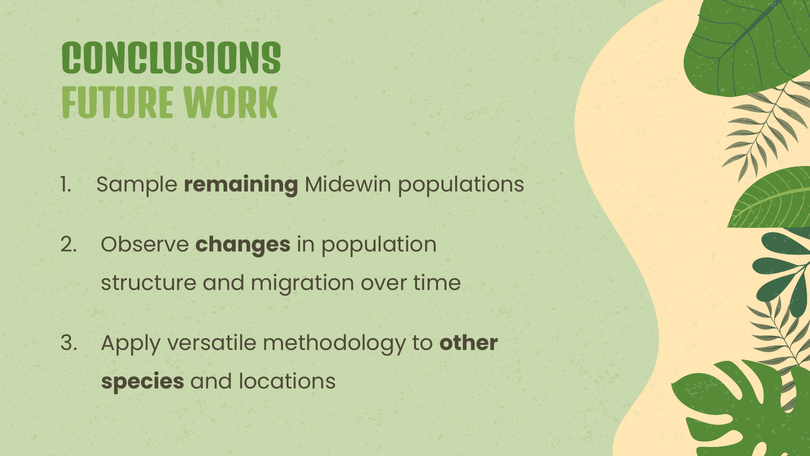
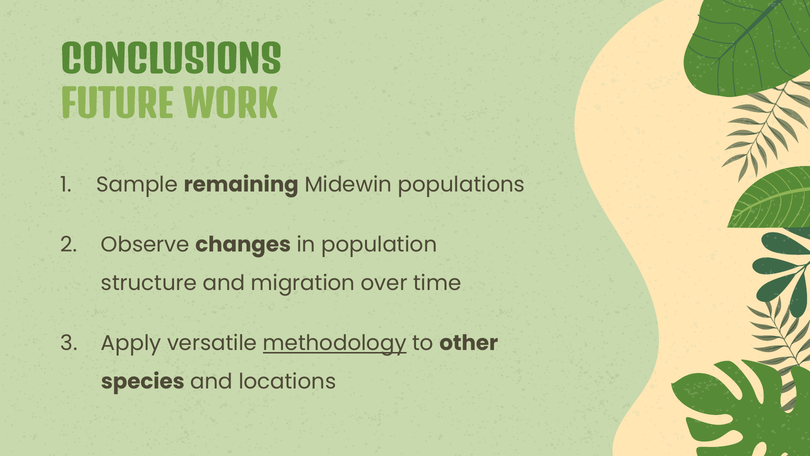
methodology underline: none -> present
